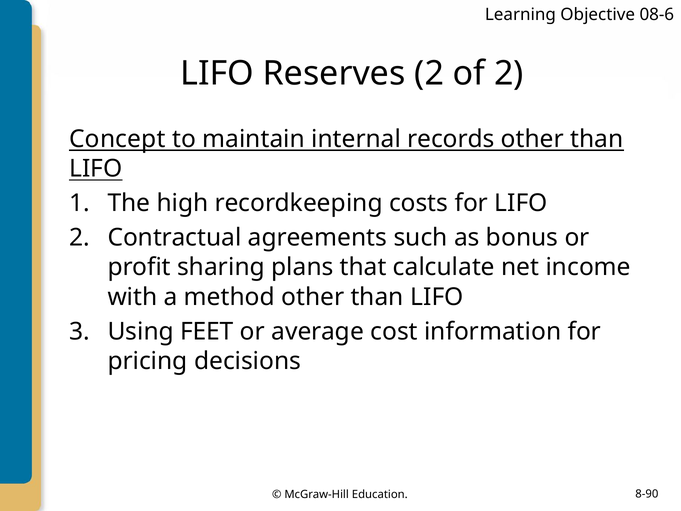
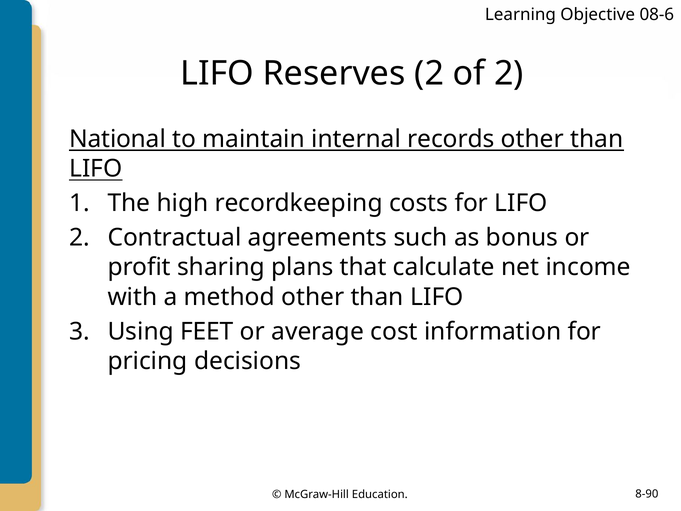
Concept: Concept -> National
